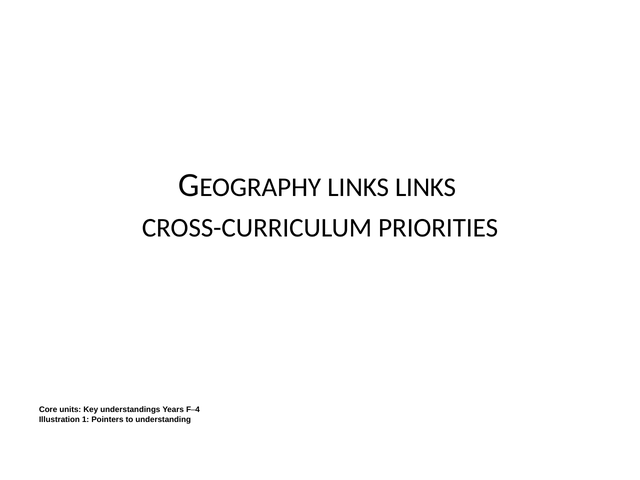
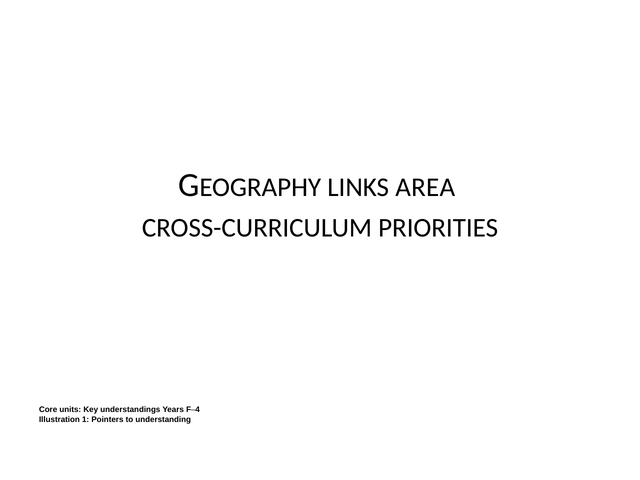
LINKS LINKS: LINKS -> AREA
